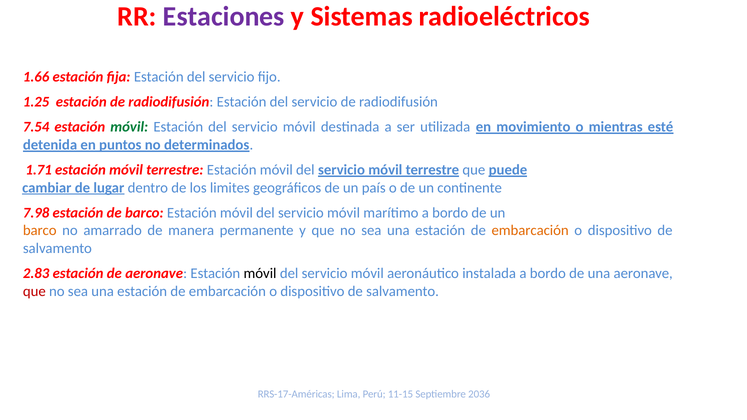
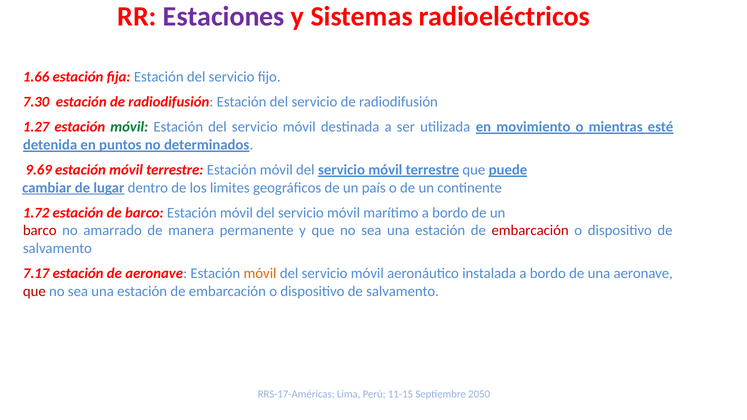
1.25: 1.25 -> 7.30
7.54: 7.54 -> 1.27
1.71: 1.71 -> 9.69
7.98: 7.98 -> 1.72
barco at (40, 231) colour: orange -> red
embarcación at (530, 231) colour: orange -> red
2.83: 2.83 -> 7.17
móvil at (260, 274) colour: black -> orange
2036: 2036 -> 2050
